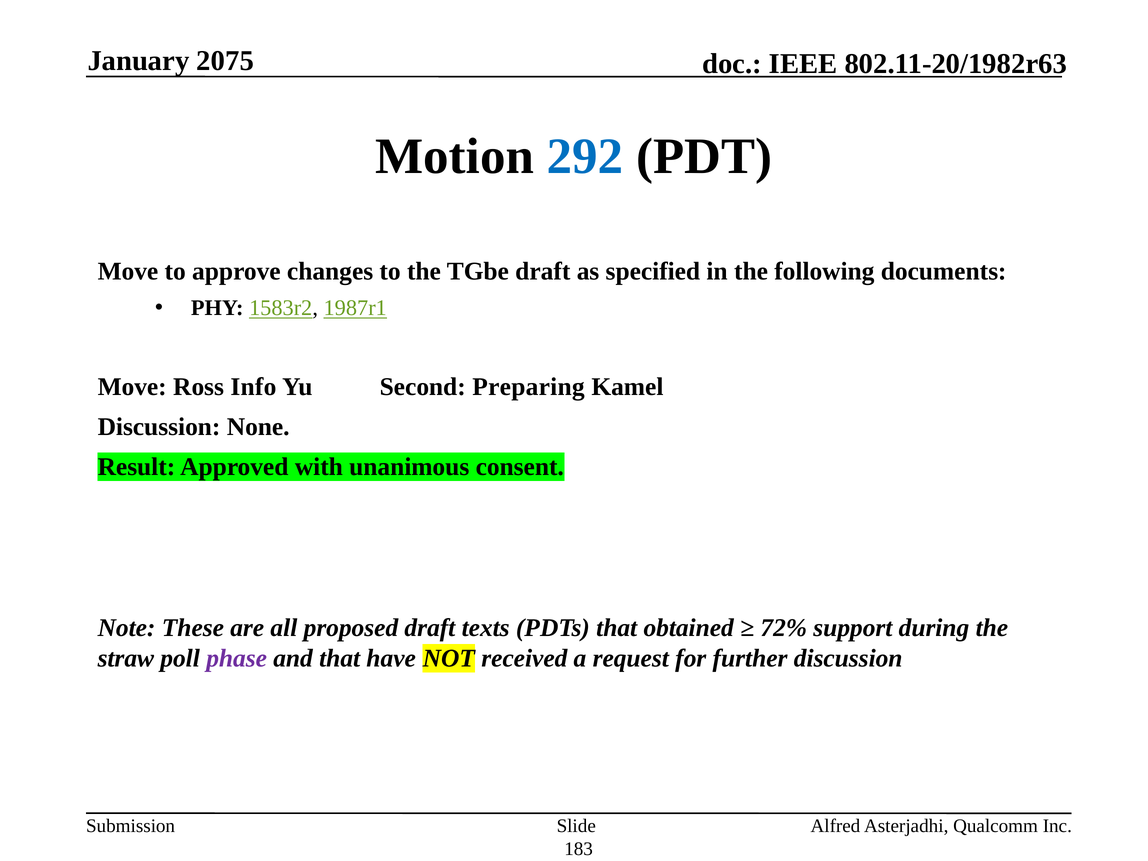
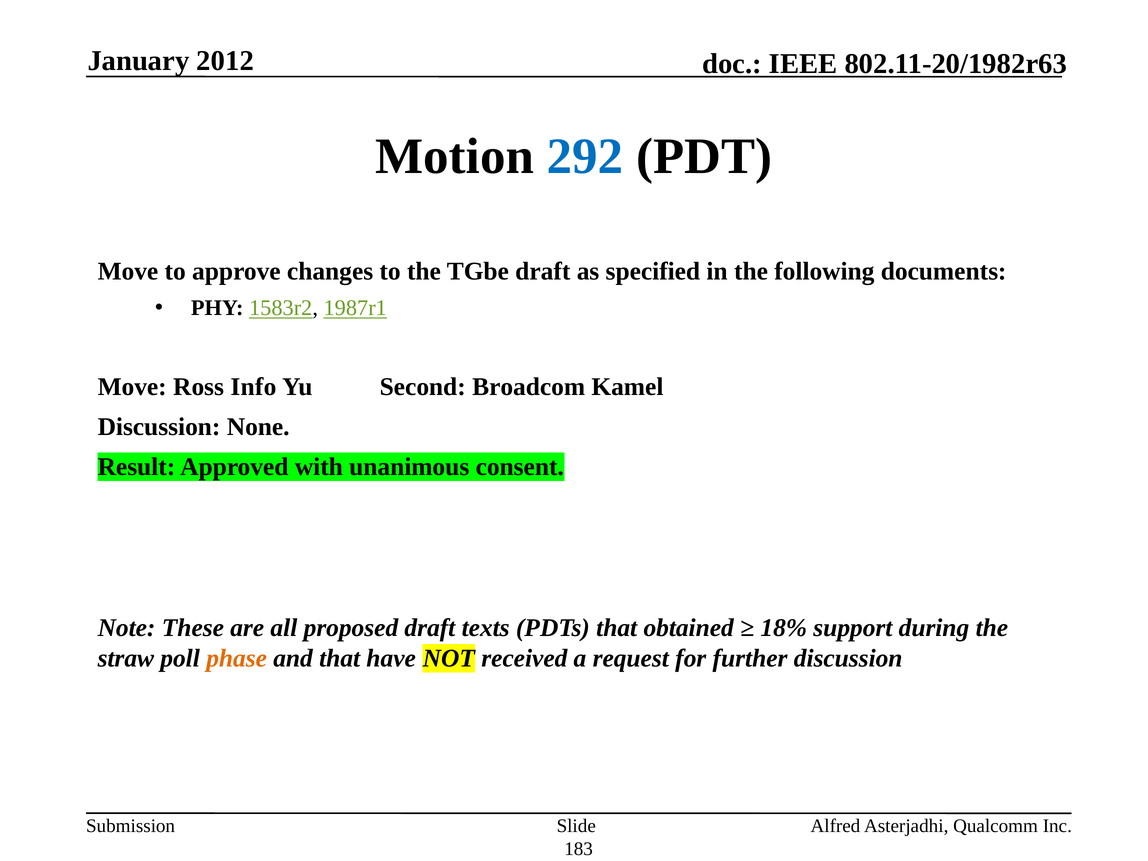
2075: 2075 -> 2012
Preparing: Preparing -> Broadcom
72%: 72% -> 18%
phase colour: purple -> orange
